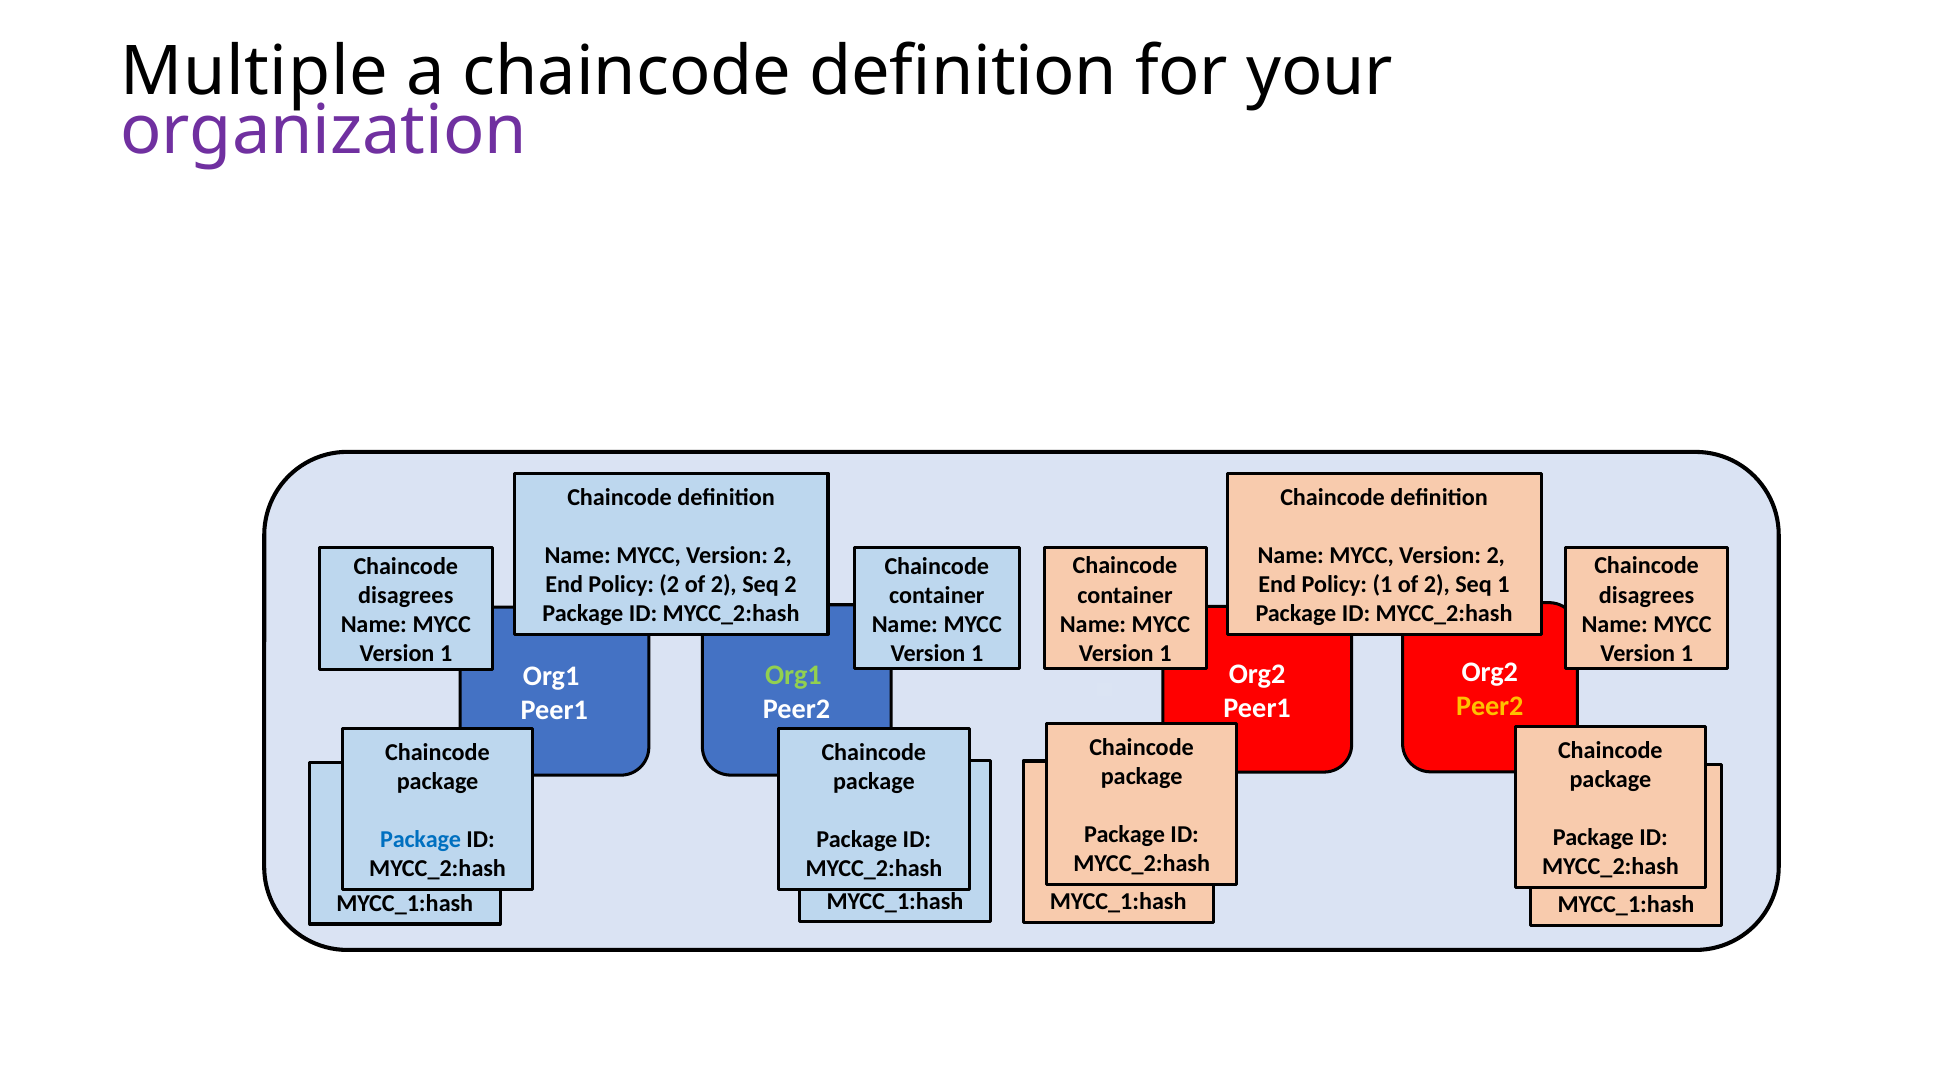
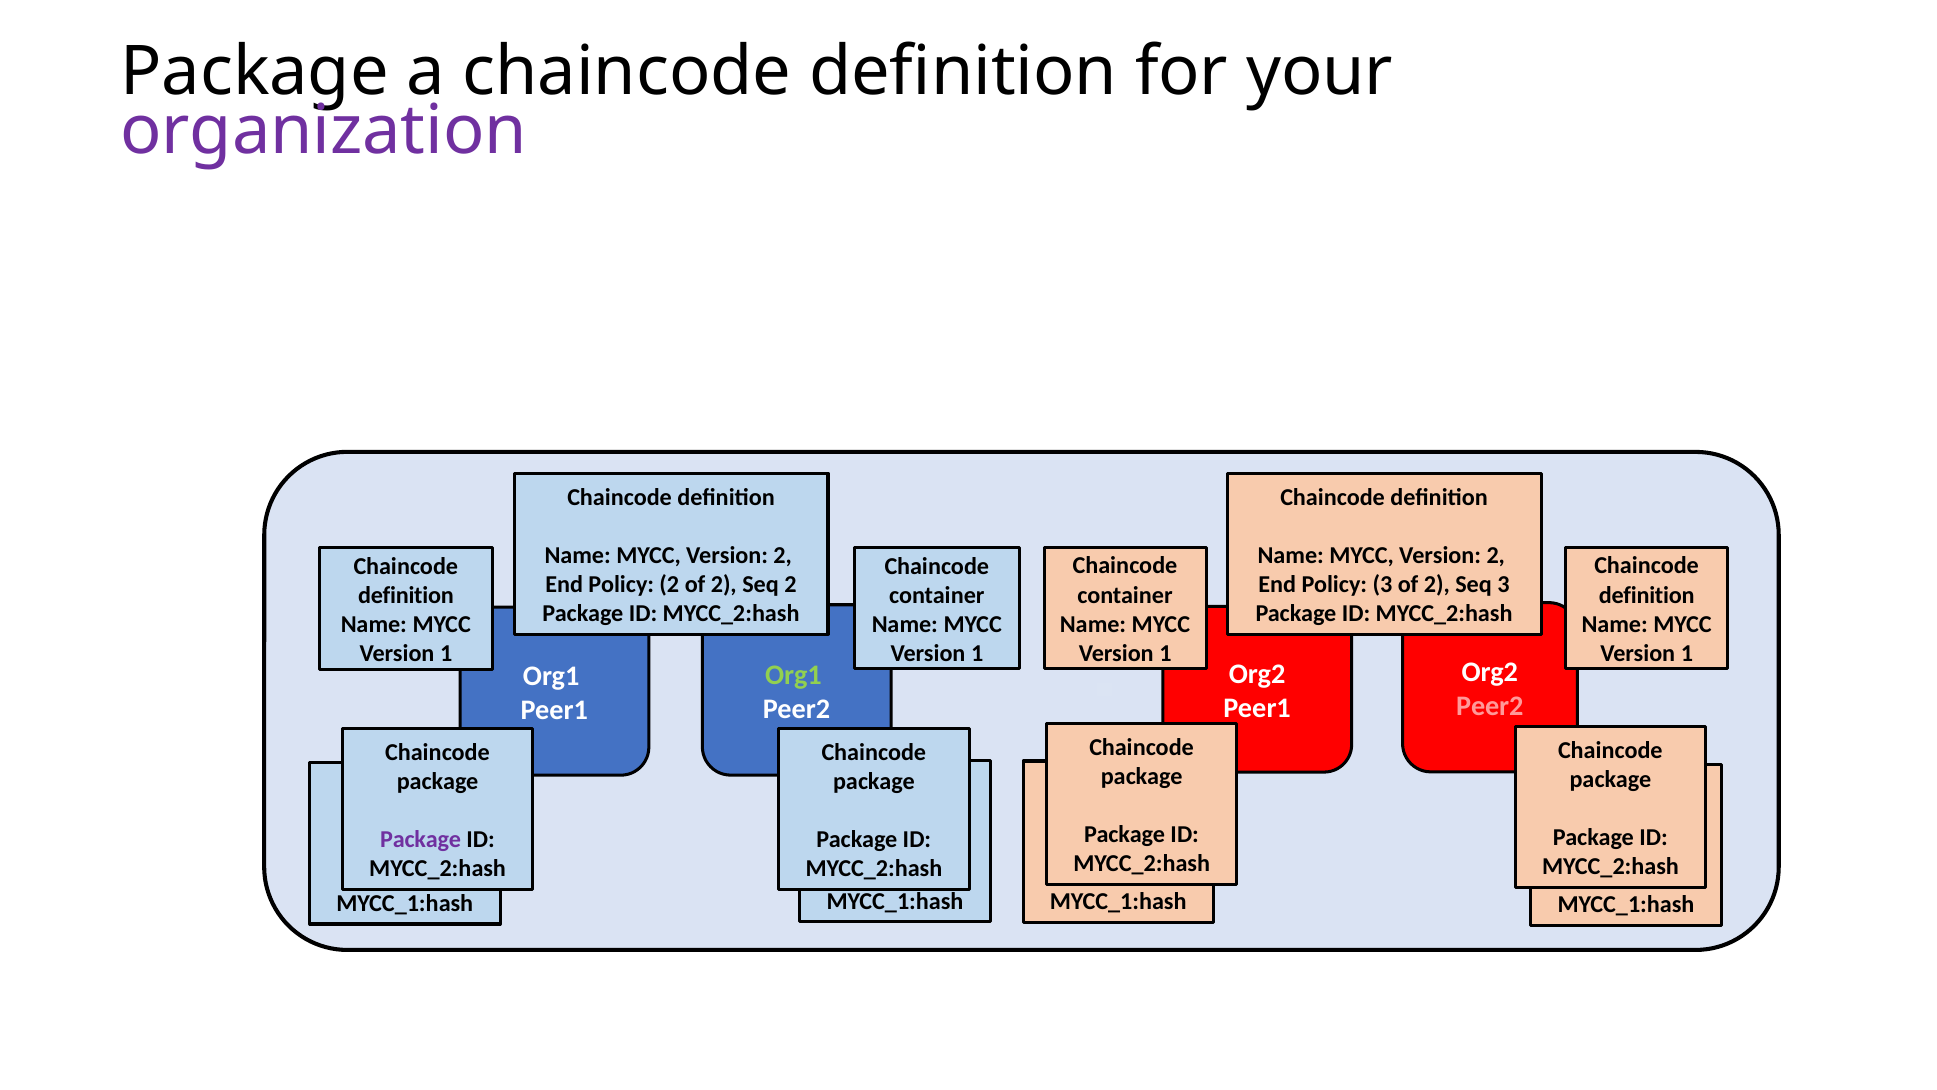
Multiple at (254, 71): Multiple -> Package
Policy 1: 1 -> 3
Seq 1: 1 -> 3
disagrees at (1647, 595): disagrees -> definition
disagrees at (406, 595): disagrees -> definition
Peer2 at (1490, 706) colour: yellow -> pink
Package at (421, 839) colour: blue -> purple
